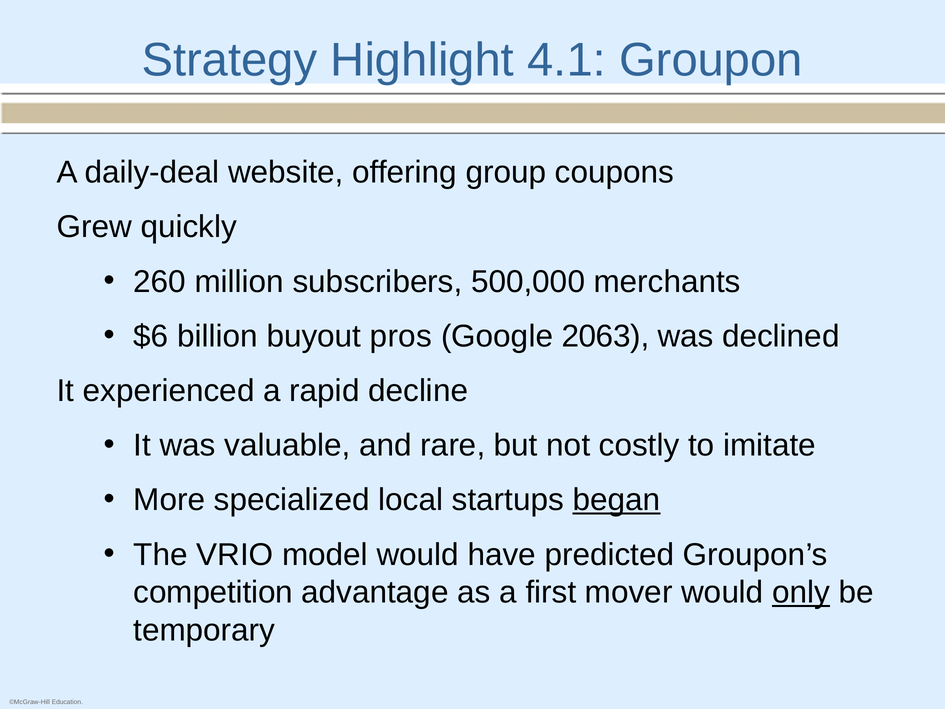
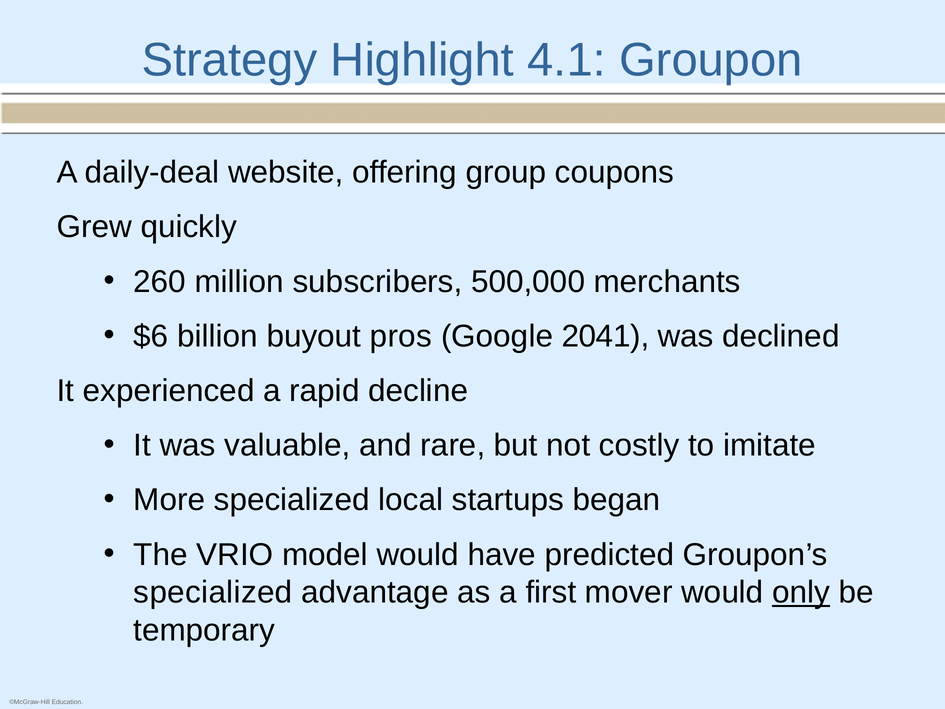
2063: 2063 -> 2041
began underline: present -> none
competition at (213, 592): competition -> specialized
